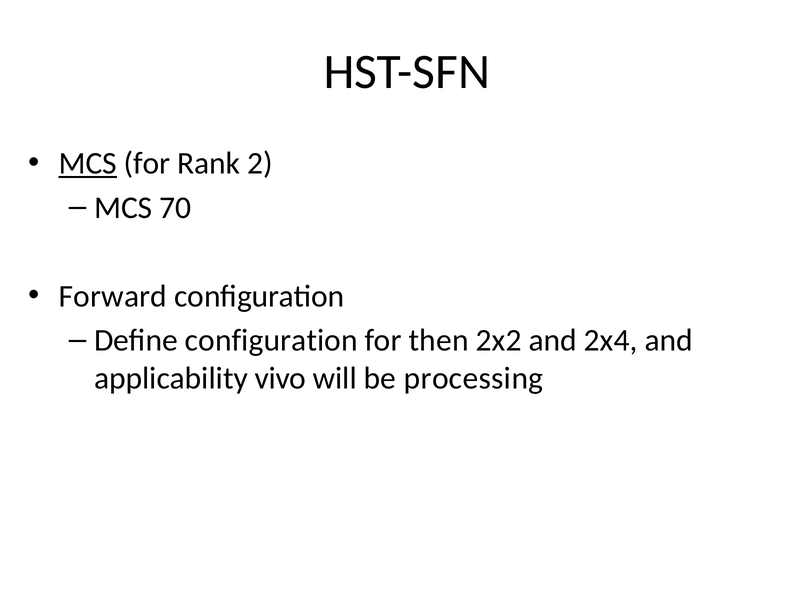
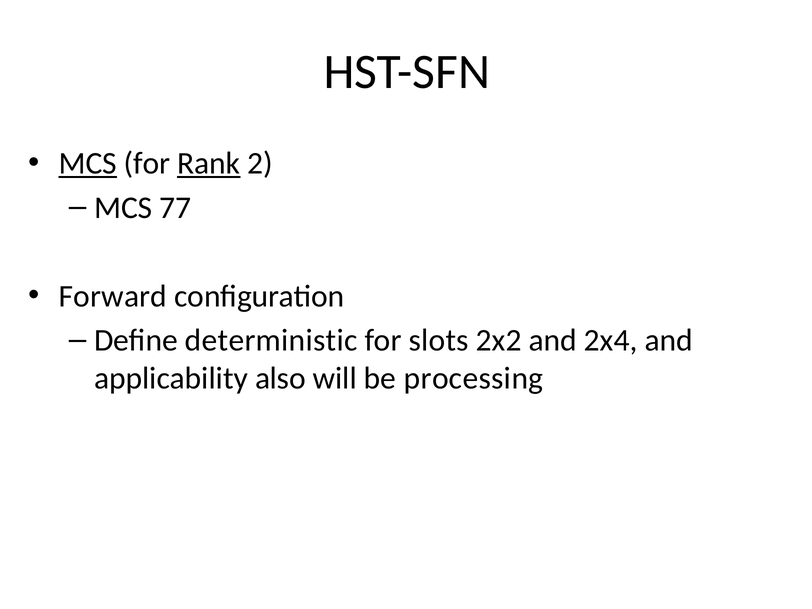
Rank underline: none -> present
70: 70 -> 77
Define configuration: configuration -> deterministic
then: then -> slots
vivo: vivo -> also
